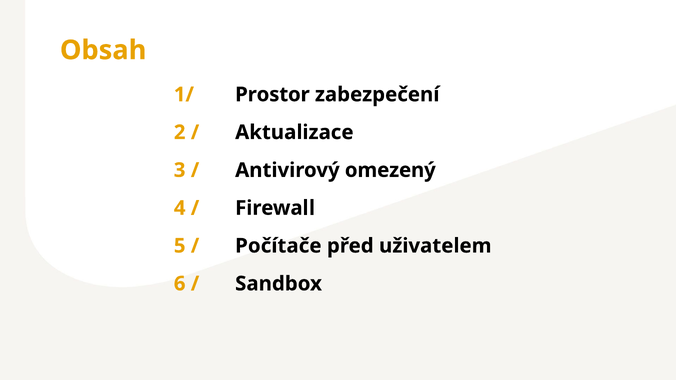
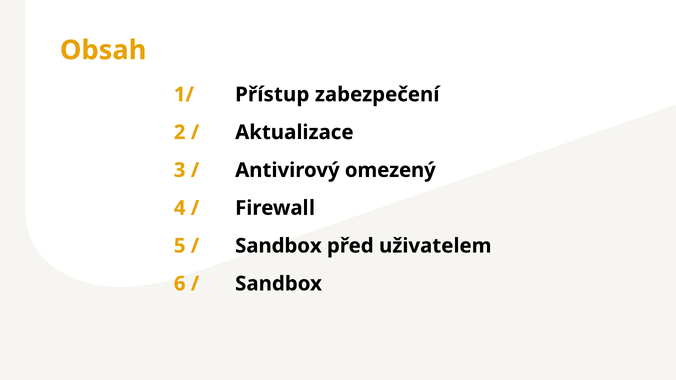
Prostor: Prostor -> Přístup
Počítače at (278, 246): Počítače -> Sandbox
